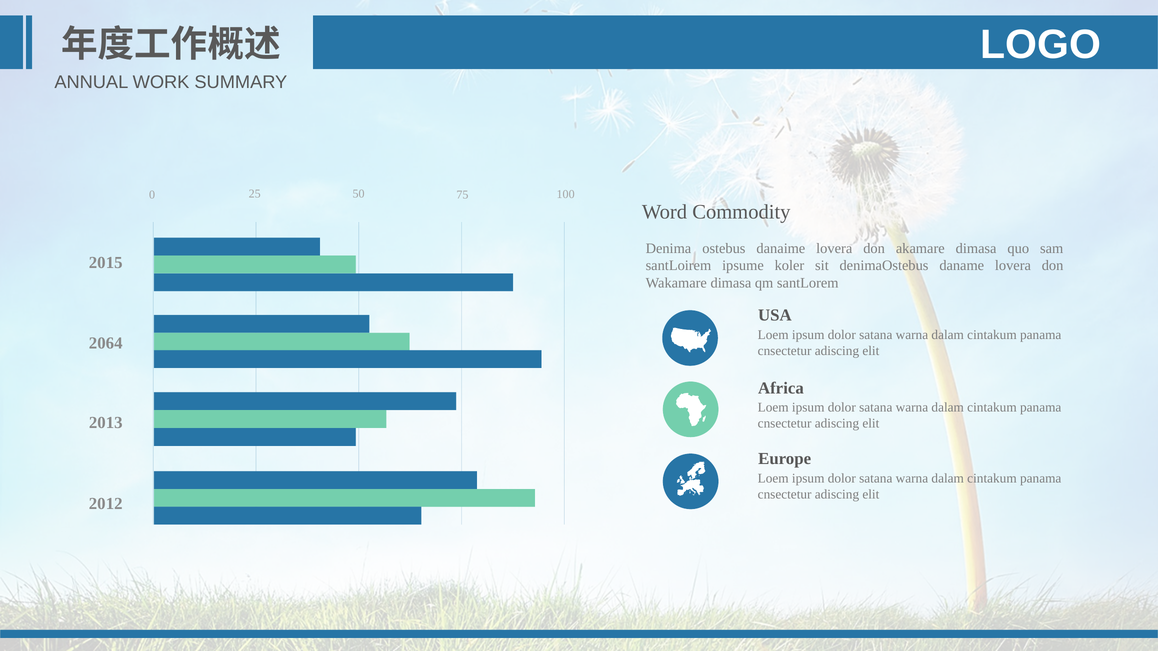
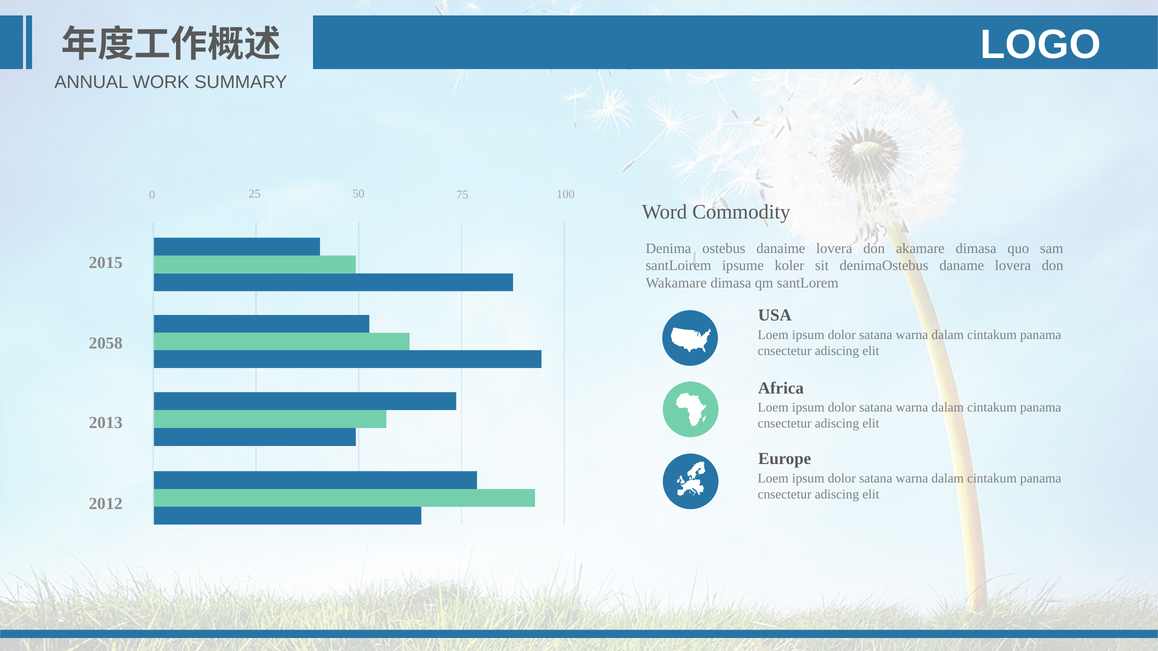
2064: 2064 -> 2058
